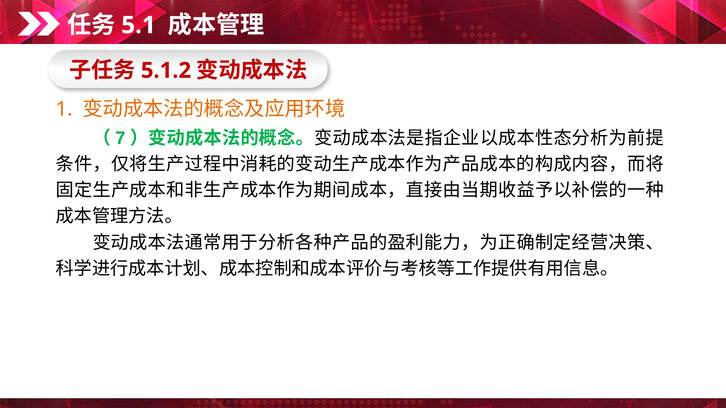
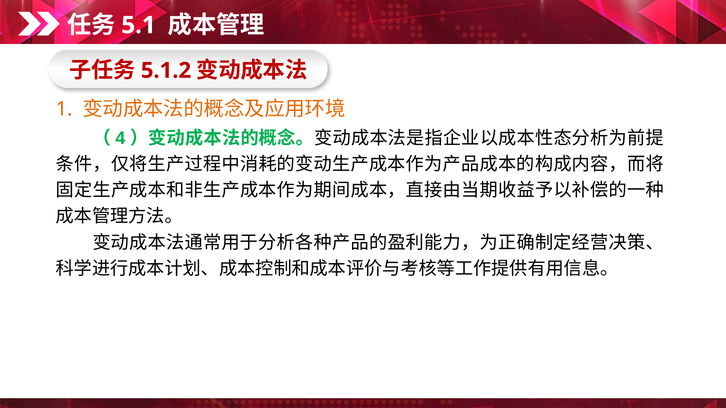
7: 7 -> 4
